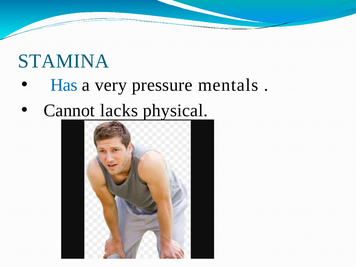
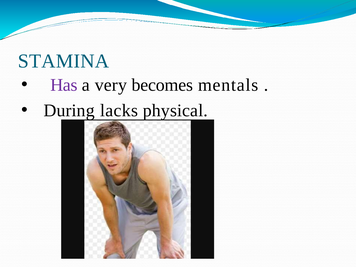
Has colour: blue -> purple
pressure: pressure -> becomes
Cannot: Cannot -> During
